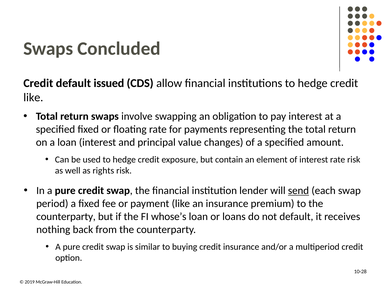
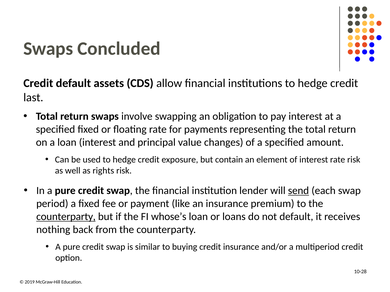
issued: issued -> assets
like at (33, 98): like -> last
counterparty at (66, 217) underline: none -> present
